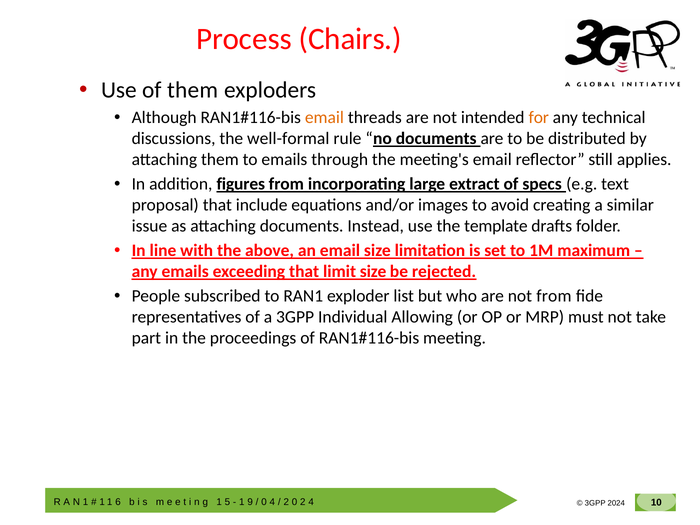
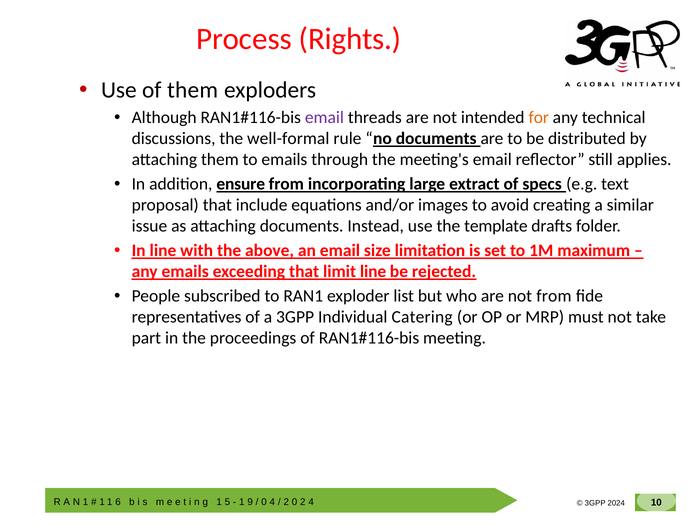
Chairs: Chairs -> Rights
email at (324, 118) colour: orange -> purple
figures: figures -> ensure
size at (373, 272): size -> line
Allowing: Allowing -> Catering
